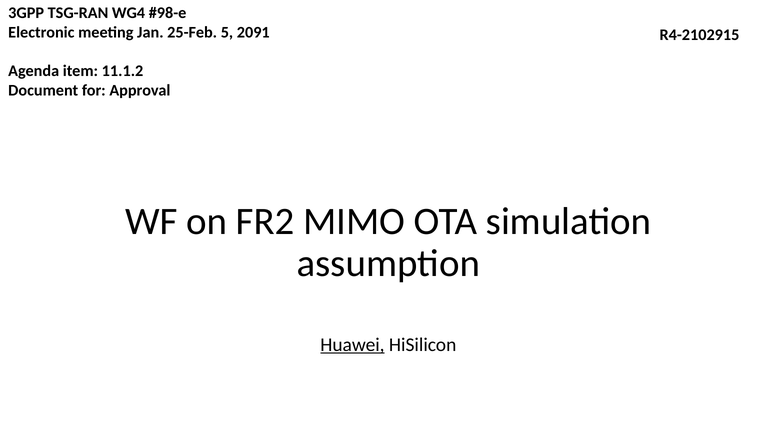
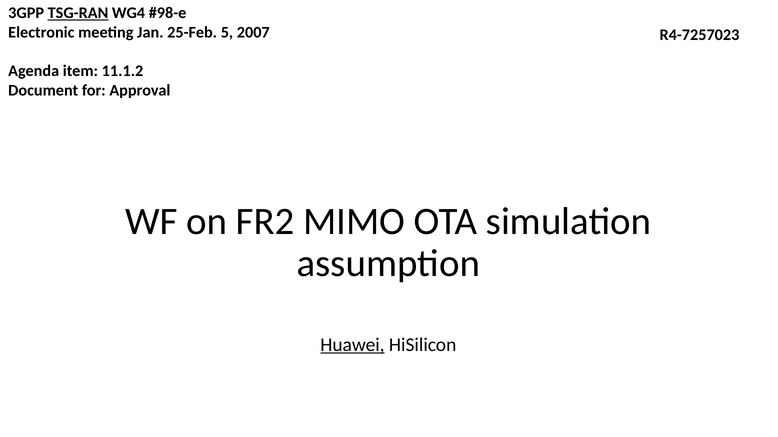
TSG-RAN underline: none -> present
2091: 2091 -> 2007
R4-2102915: R4-2102915 -> R4-7257023
